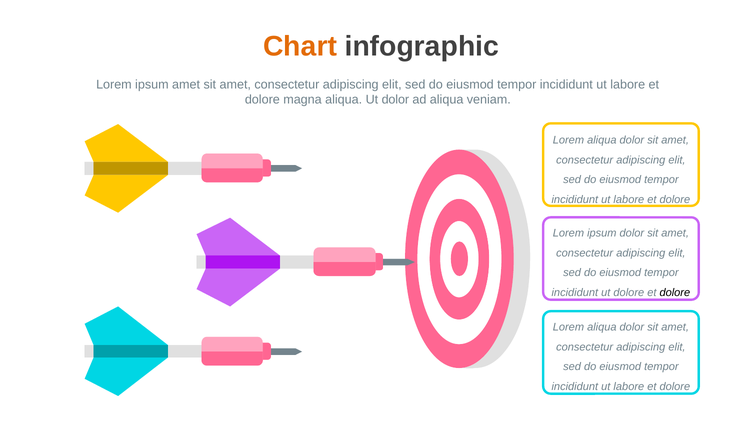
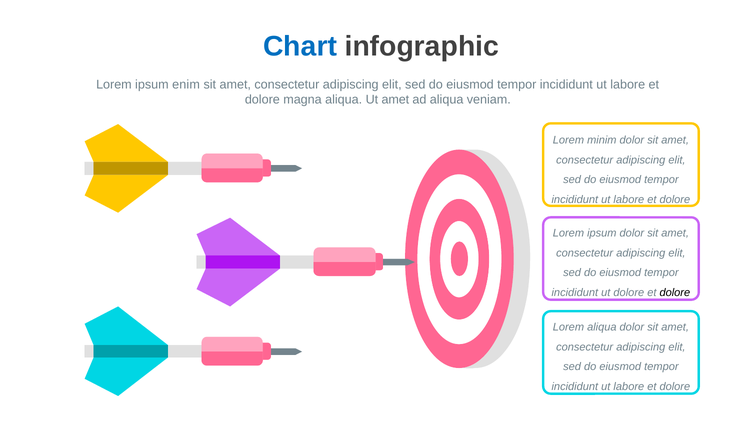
Chart colour: orange -> blue
ipsum amet: amet -> enim
Ut dolor: dolor -> amet
aliqua at (602, 140): aliqua -> minim
